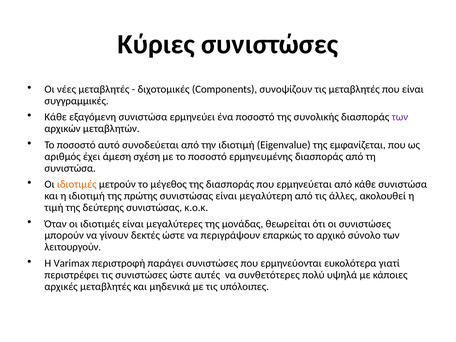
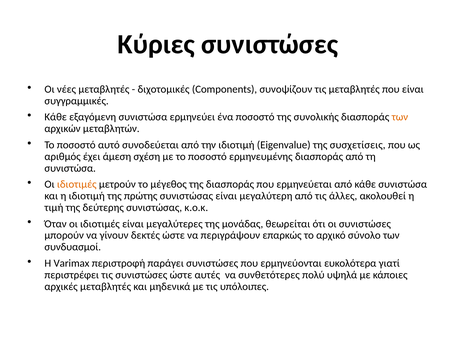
των at (400, 117) colour: purple -> orange
εμφανίζεται: εμφανίζεται -> συσχετίσεις
λειτουργούν: λειτουργούν -> συνδυασμοί
